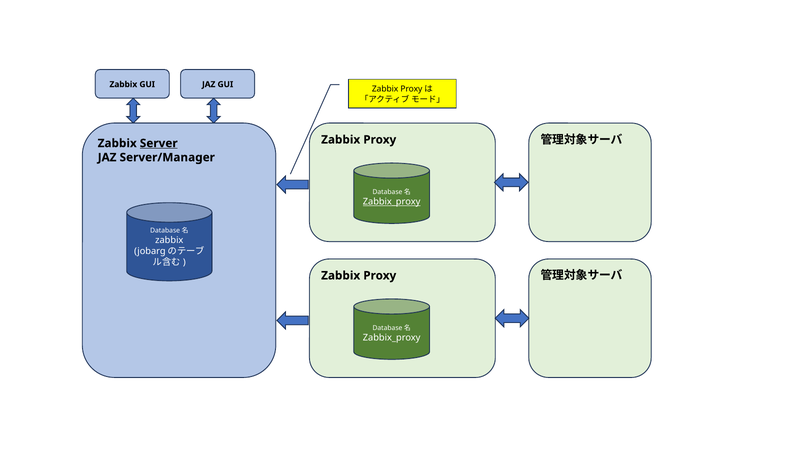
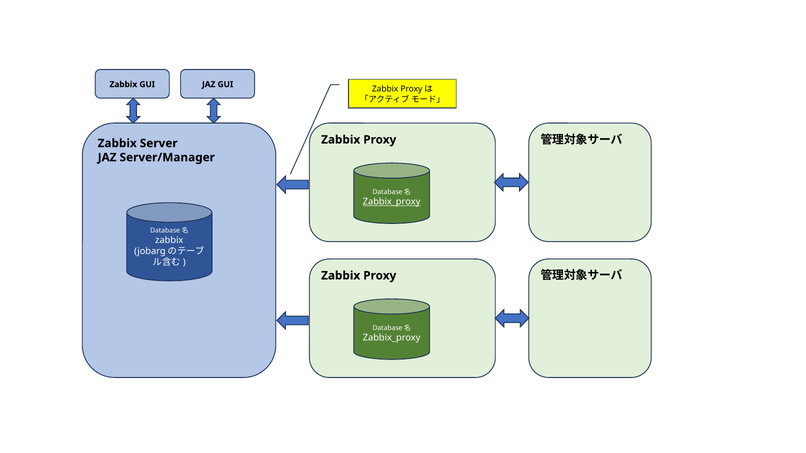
Server underline: present -> none
